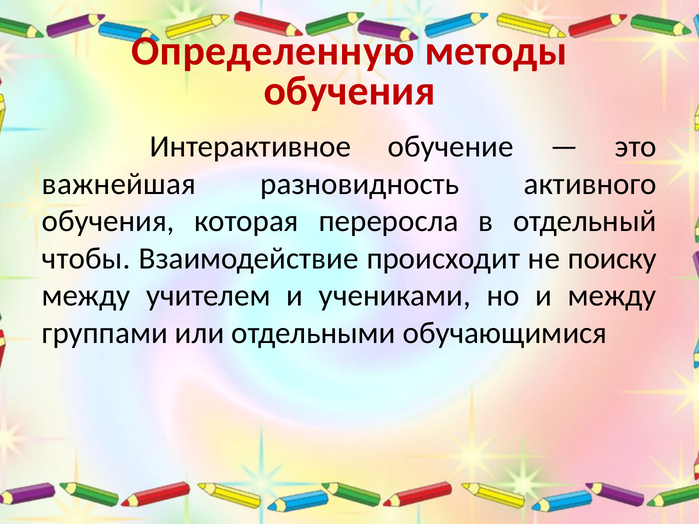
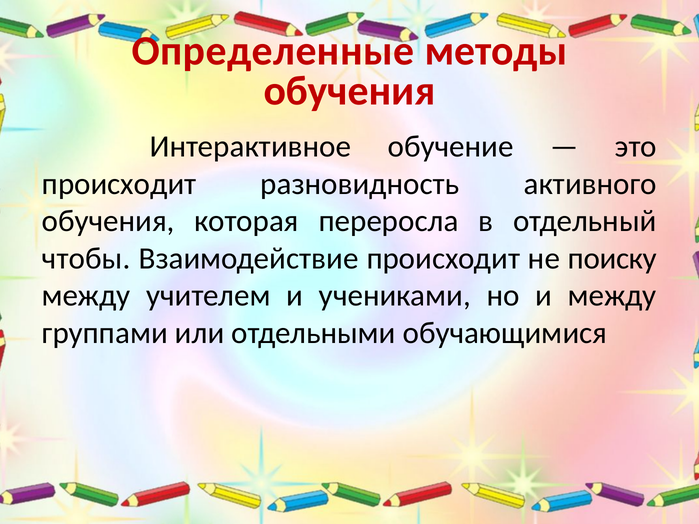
Определенную: Определенную -> Определенные
важнейшая at (119, 184): важнейшая -> происходит
